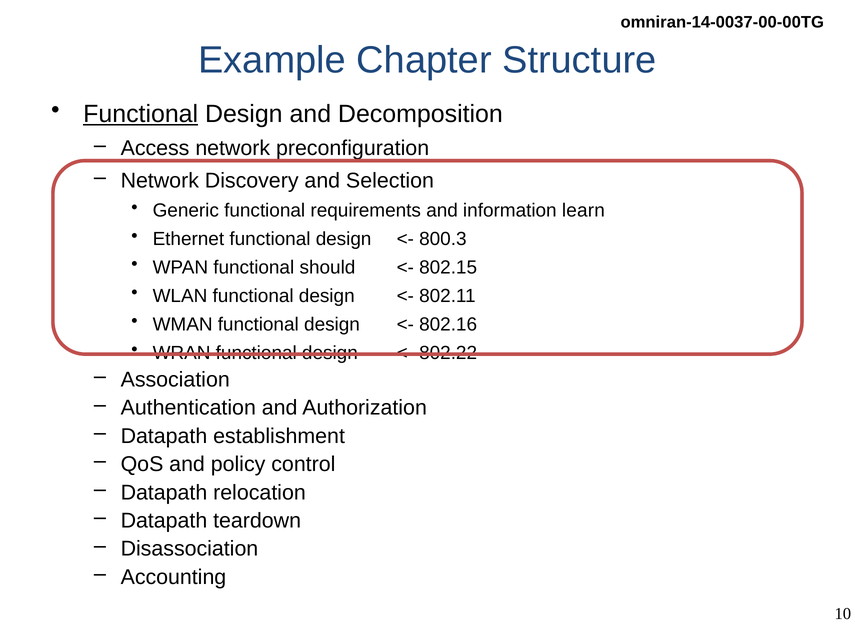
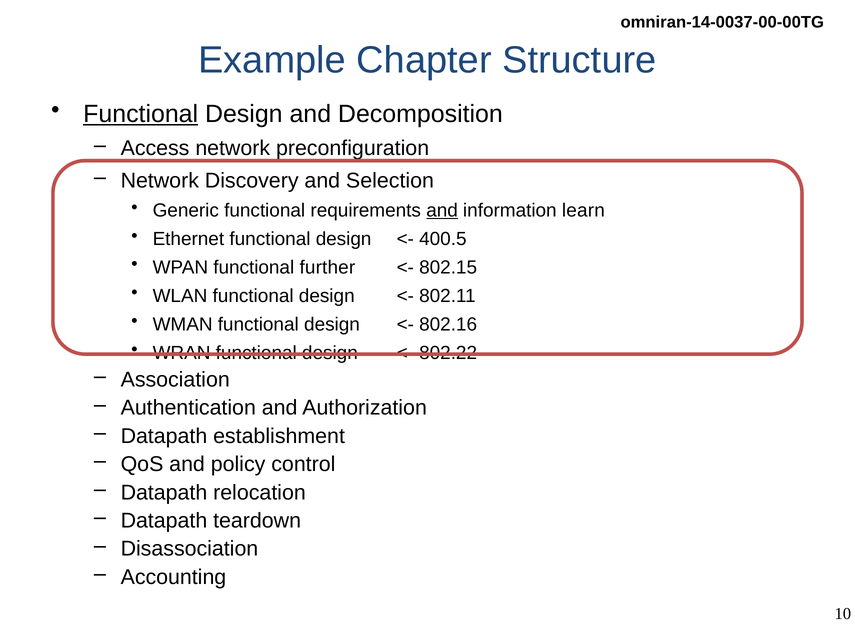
and at (442, 211) underline: none -> present
800.3: 800.3 -> 400.5
should: should -> further
